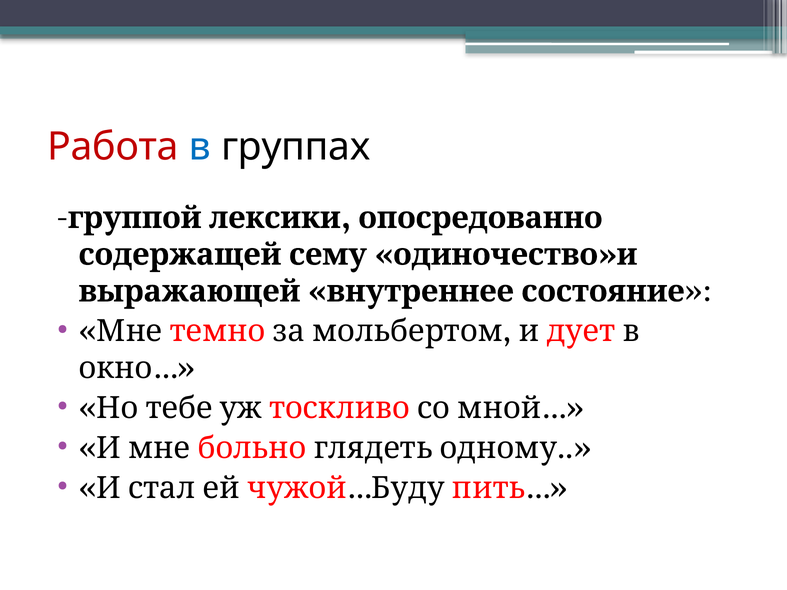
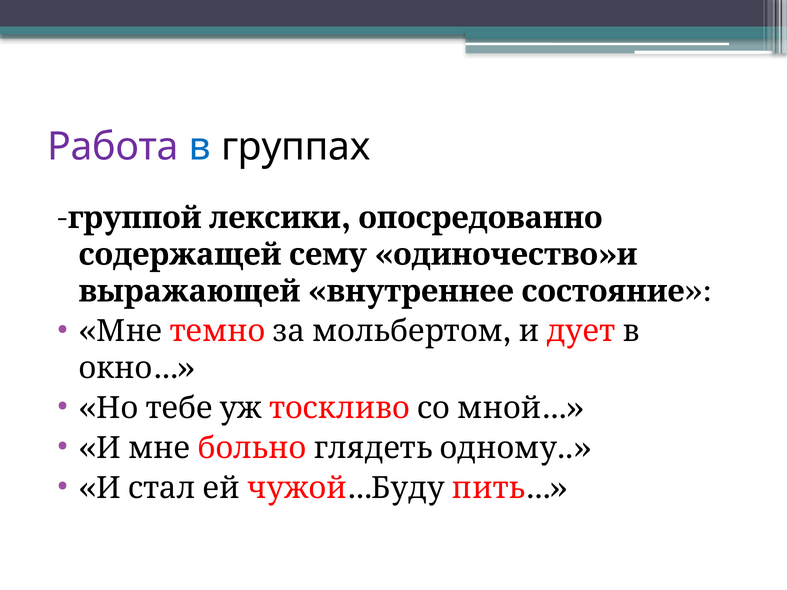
Работа colour: red -> purple
